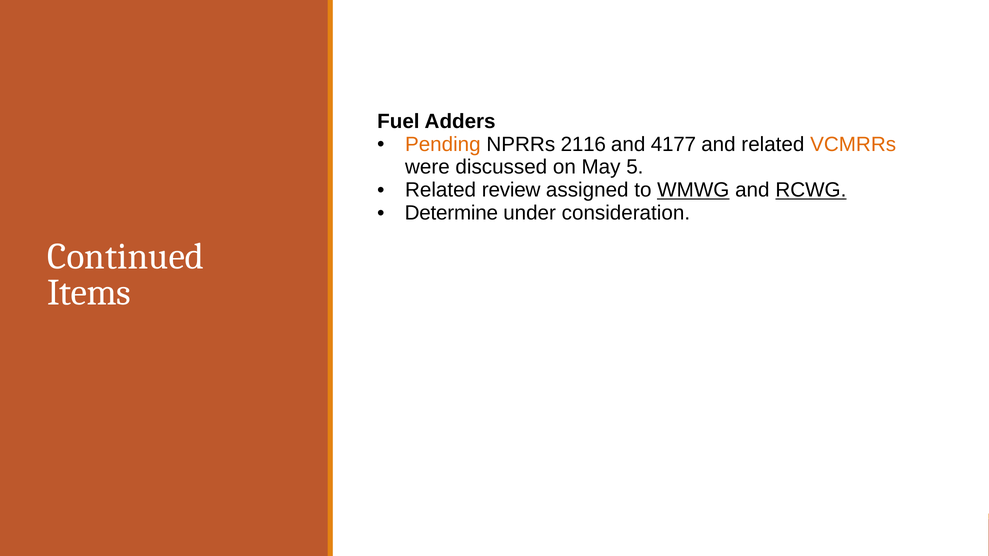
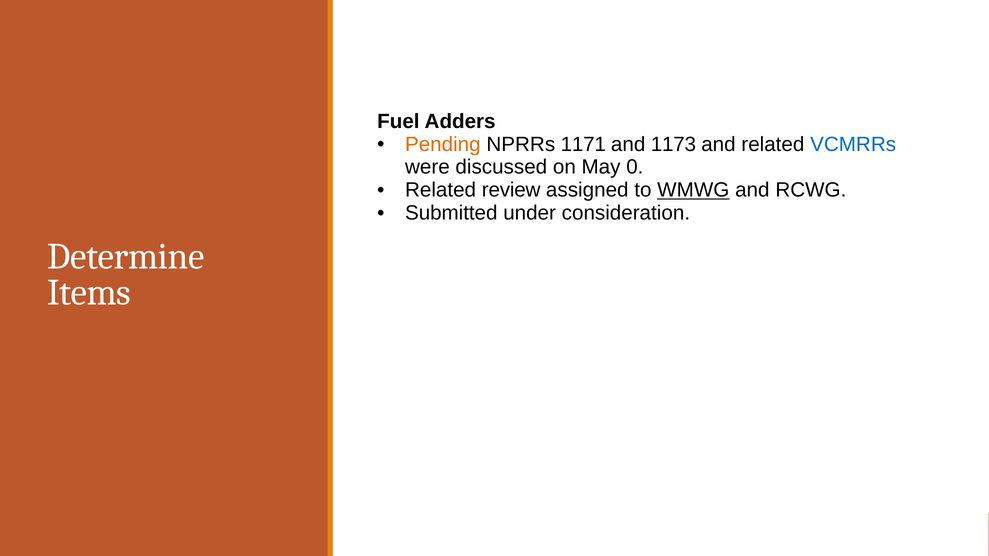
2116: 2116 -> 1171
4177: 4177 -> 1173
VCMRRs colour: orange -> blue
5: 5 -> 0
RCWG underline: present -> none
Determine: Determine -> Submitted
Continued: Continued -> Determine
